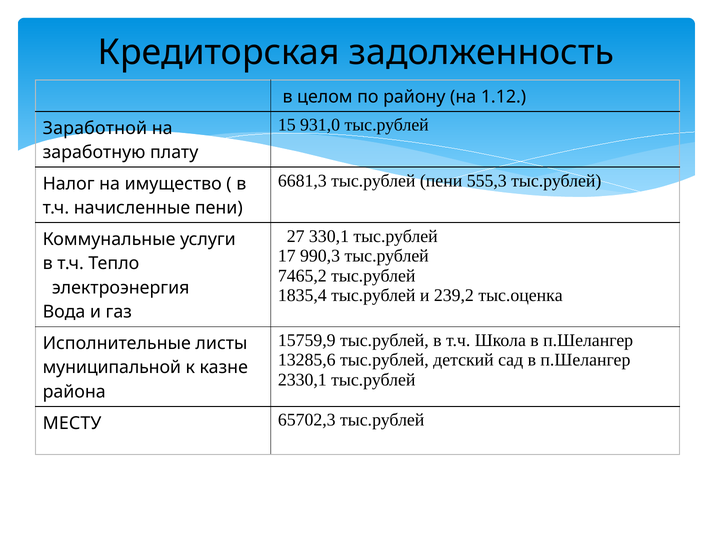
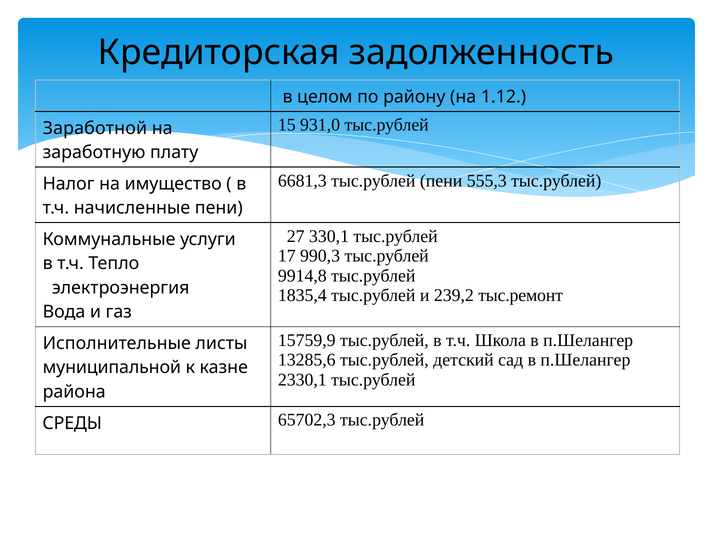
7465,2: 7465,2 -> 9914,8
тыс.оценка: тыс.оценка -> тыс.ремонт
МЕСТУ: МЕСТУ -> СРЕДЫ
